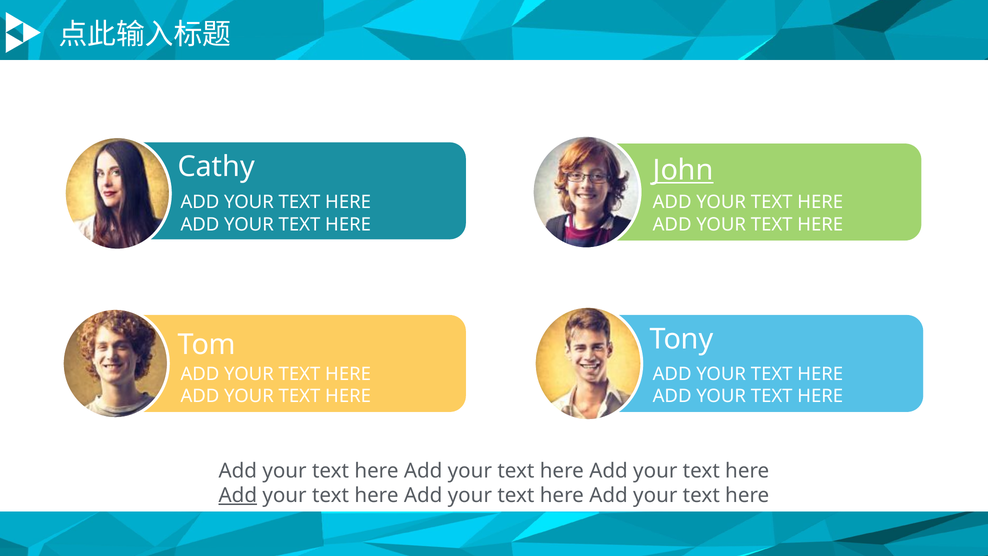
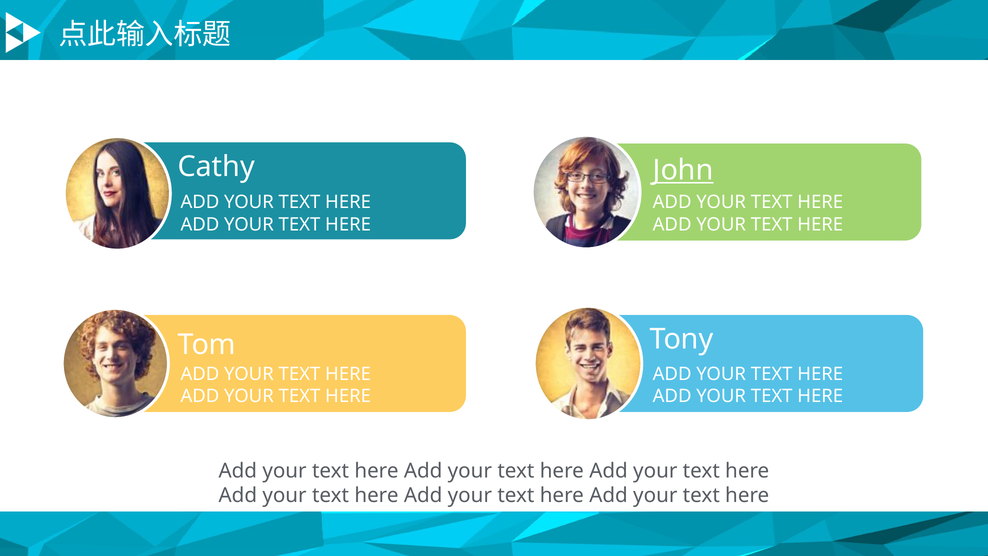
Add at (238, 495) underline: present -> none
